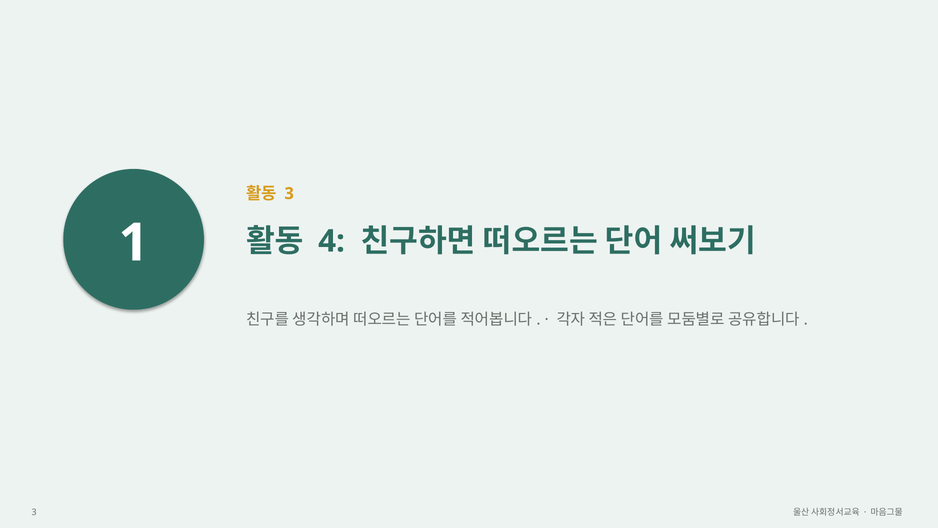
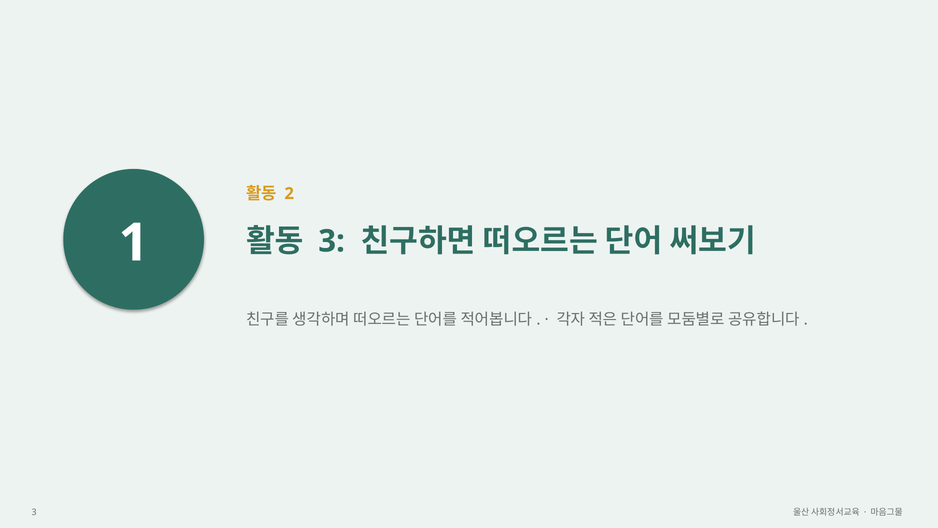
3 at (289, 193): 3 -> 2
4 at (332, 241): 4 -> 3
